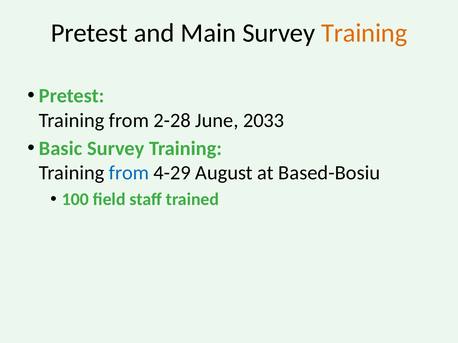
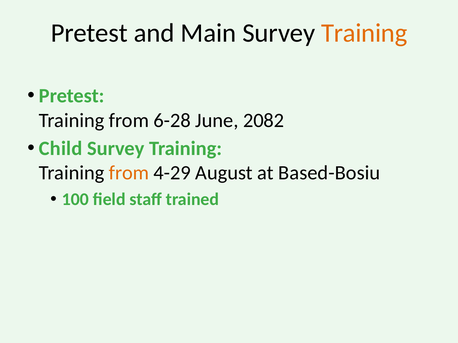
2-28: 2-28 -> 6-28
2033: 2033 -> 2082
Basic: Basic -> Child
from at (129, 173) colour: blue -> orange
